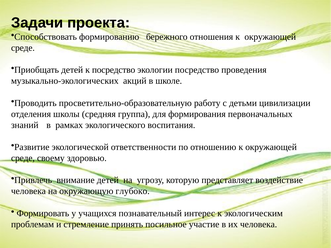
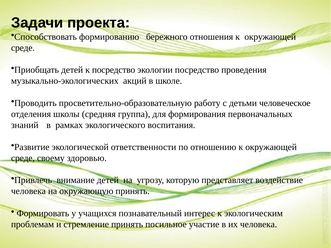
цивилизации: цивилизации -> человеческое
окружающую глубоко: глубоко -> принять
